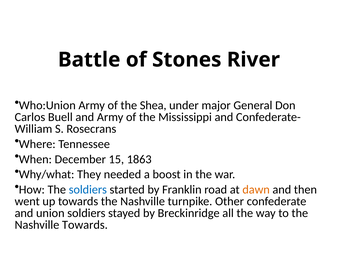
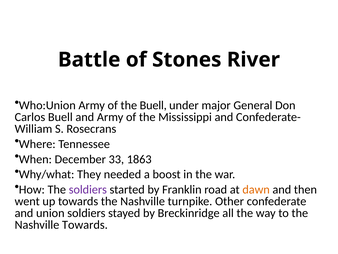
the Shea: Shea -> Buell
15: 15 -> 33
soldiers at (88, 189) colour: blue -> purple
